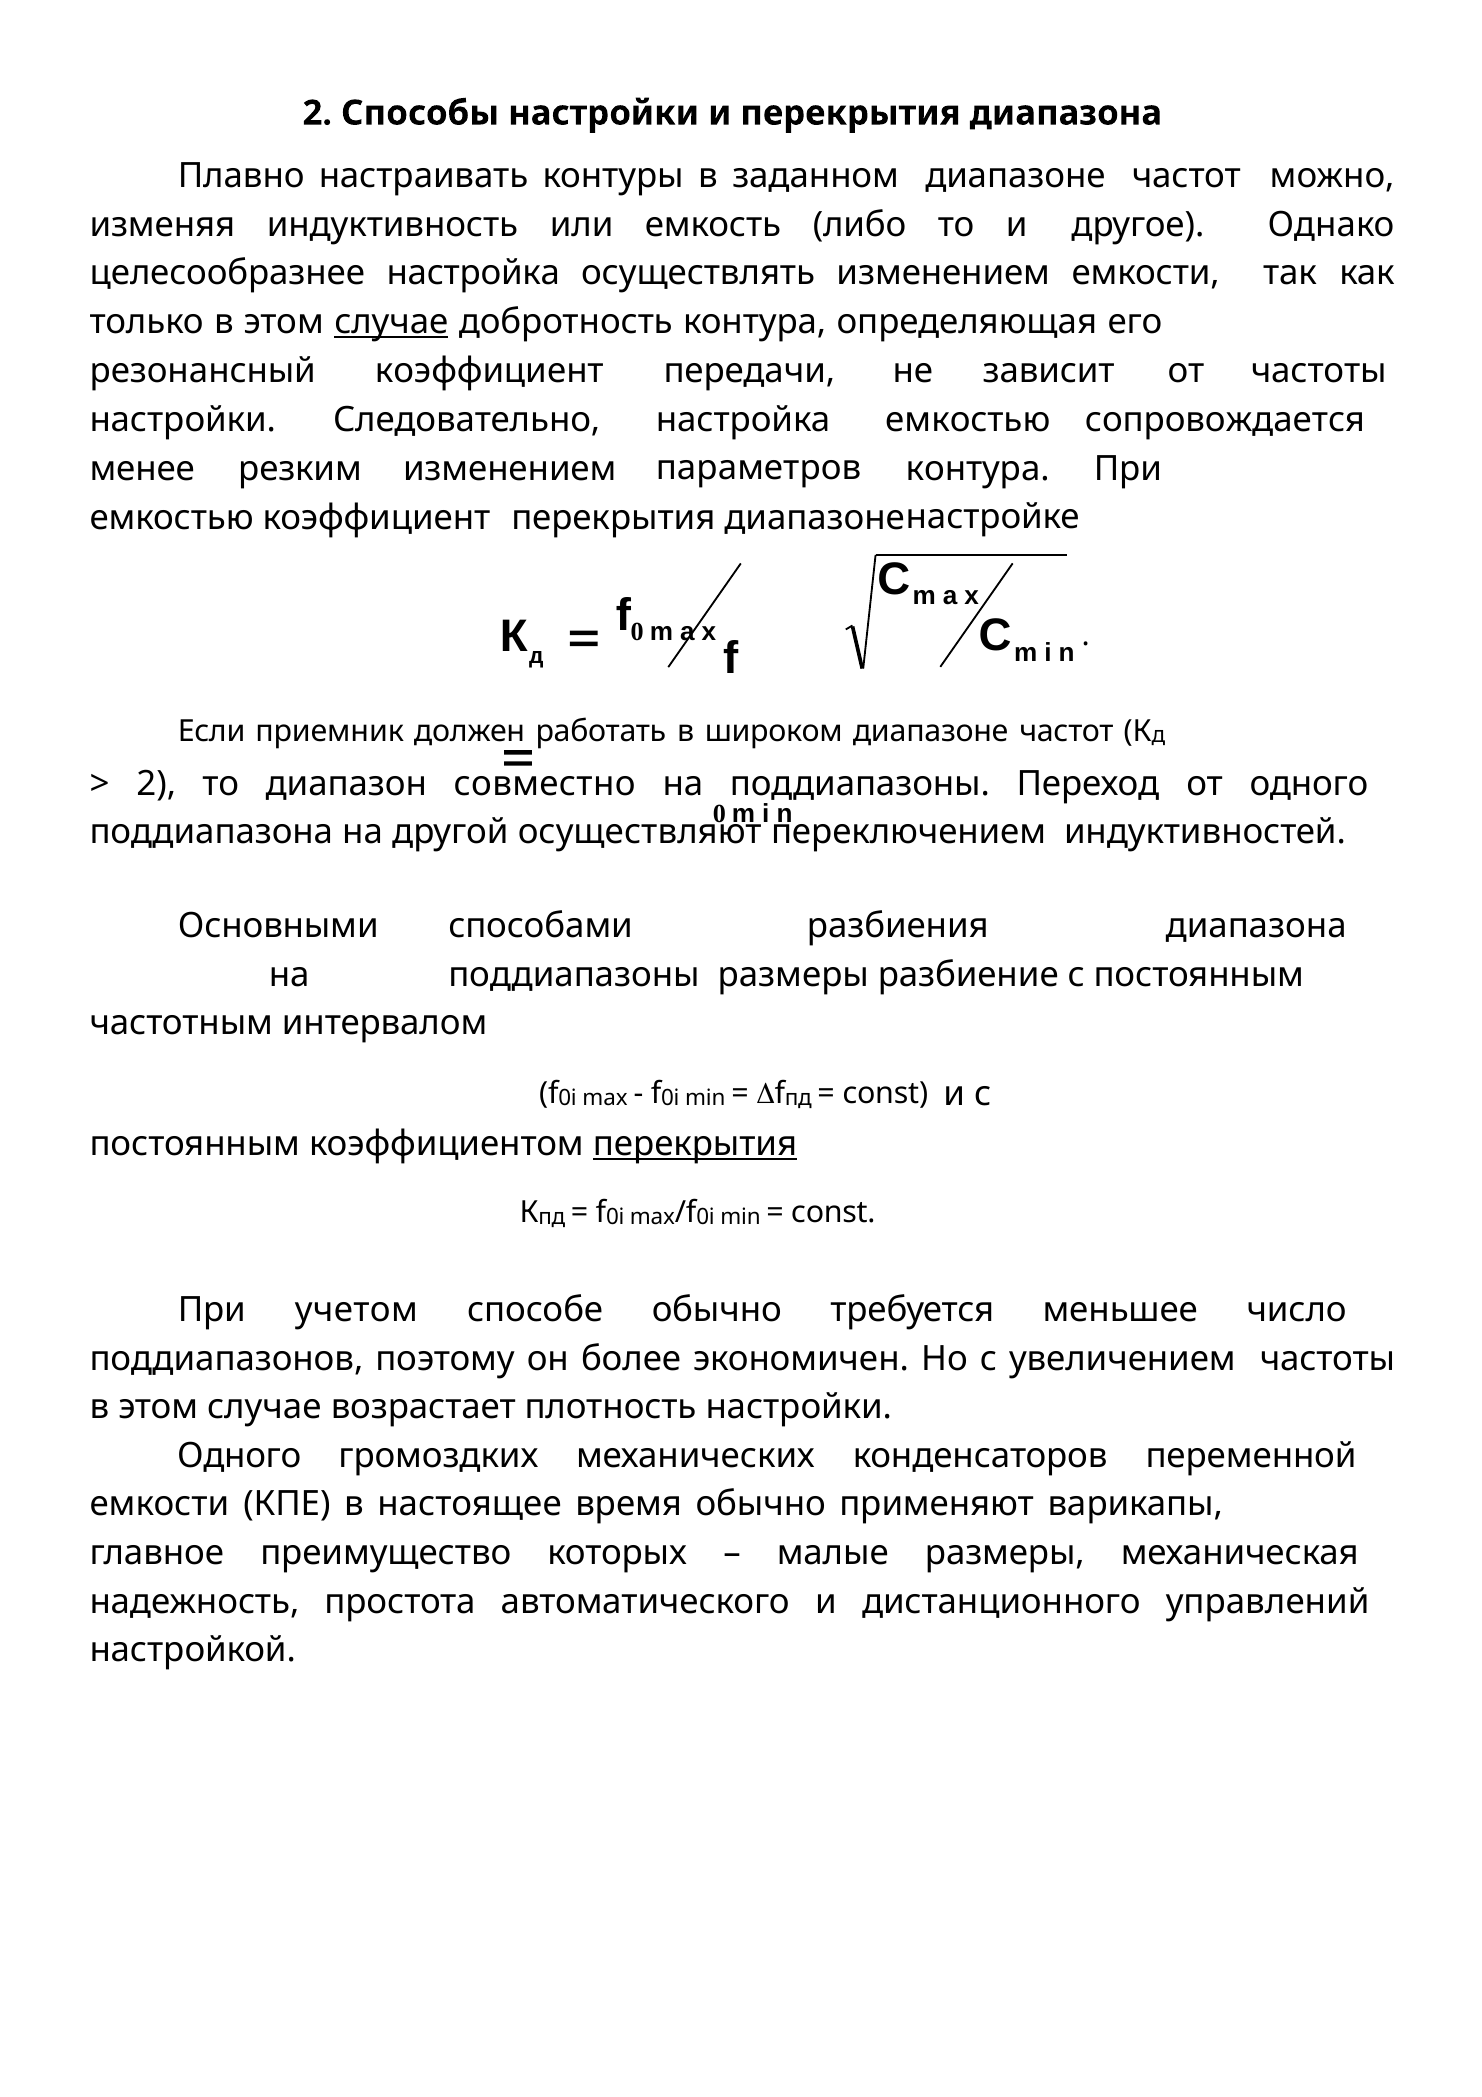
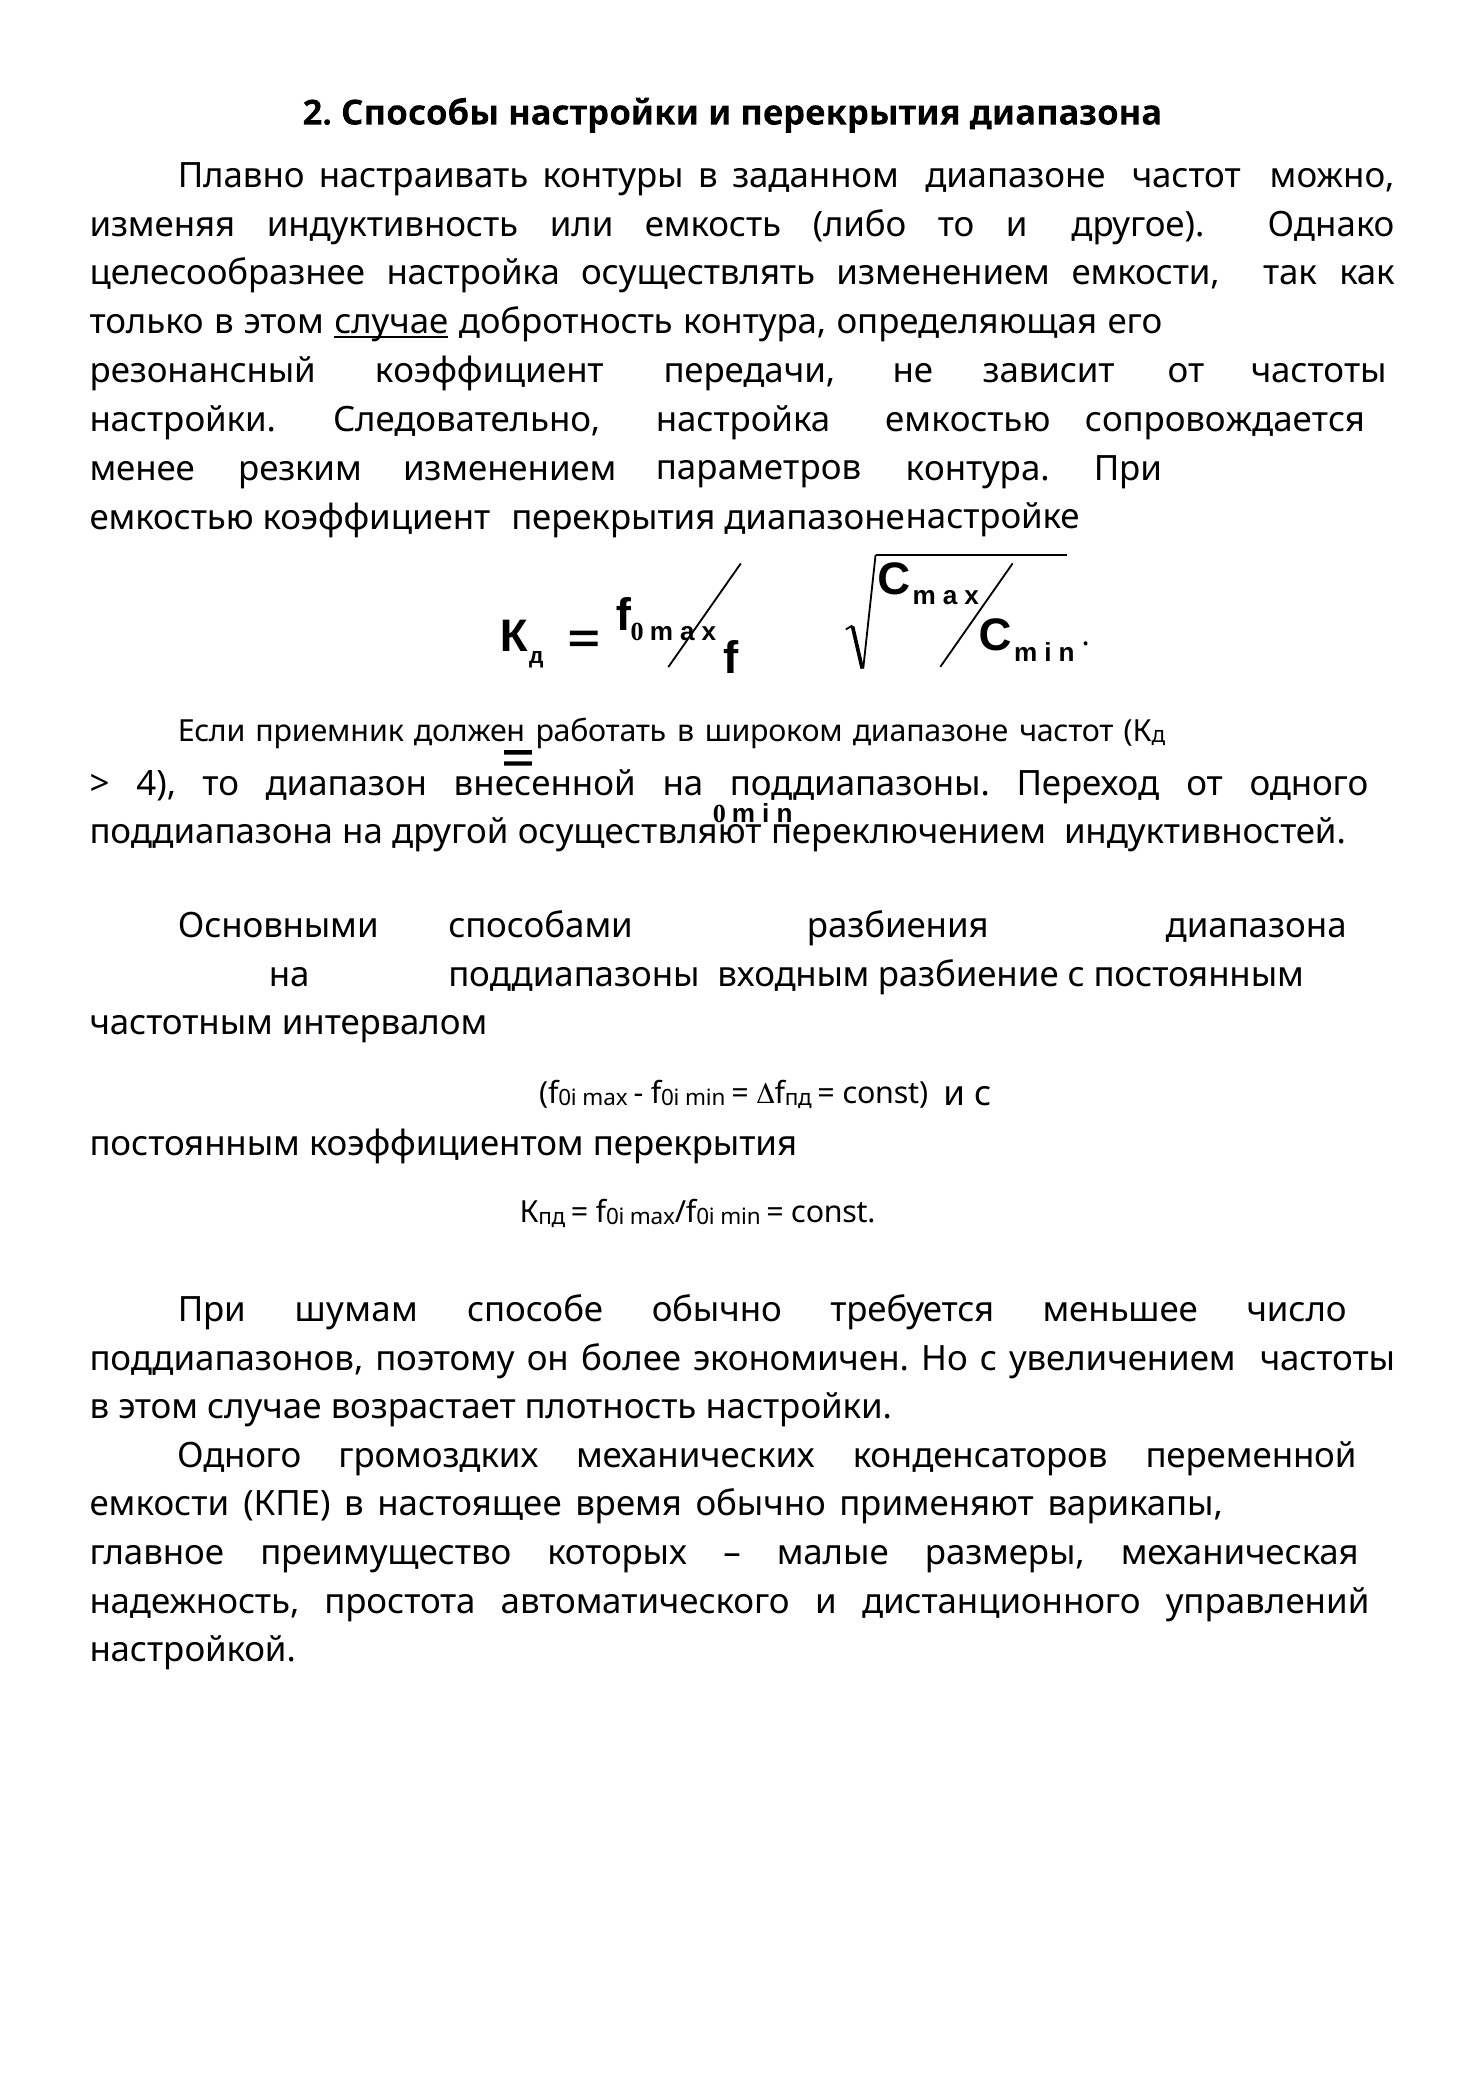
2 at (156, 784): 2 -> 4
совместно: совместно -> внесенной
поддиапазоны размеры: размеры -> входным
перекрытия at (695, 1144) underline: present -> none
учетом: учетом -> шумам
